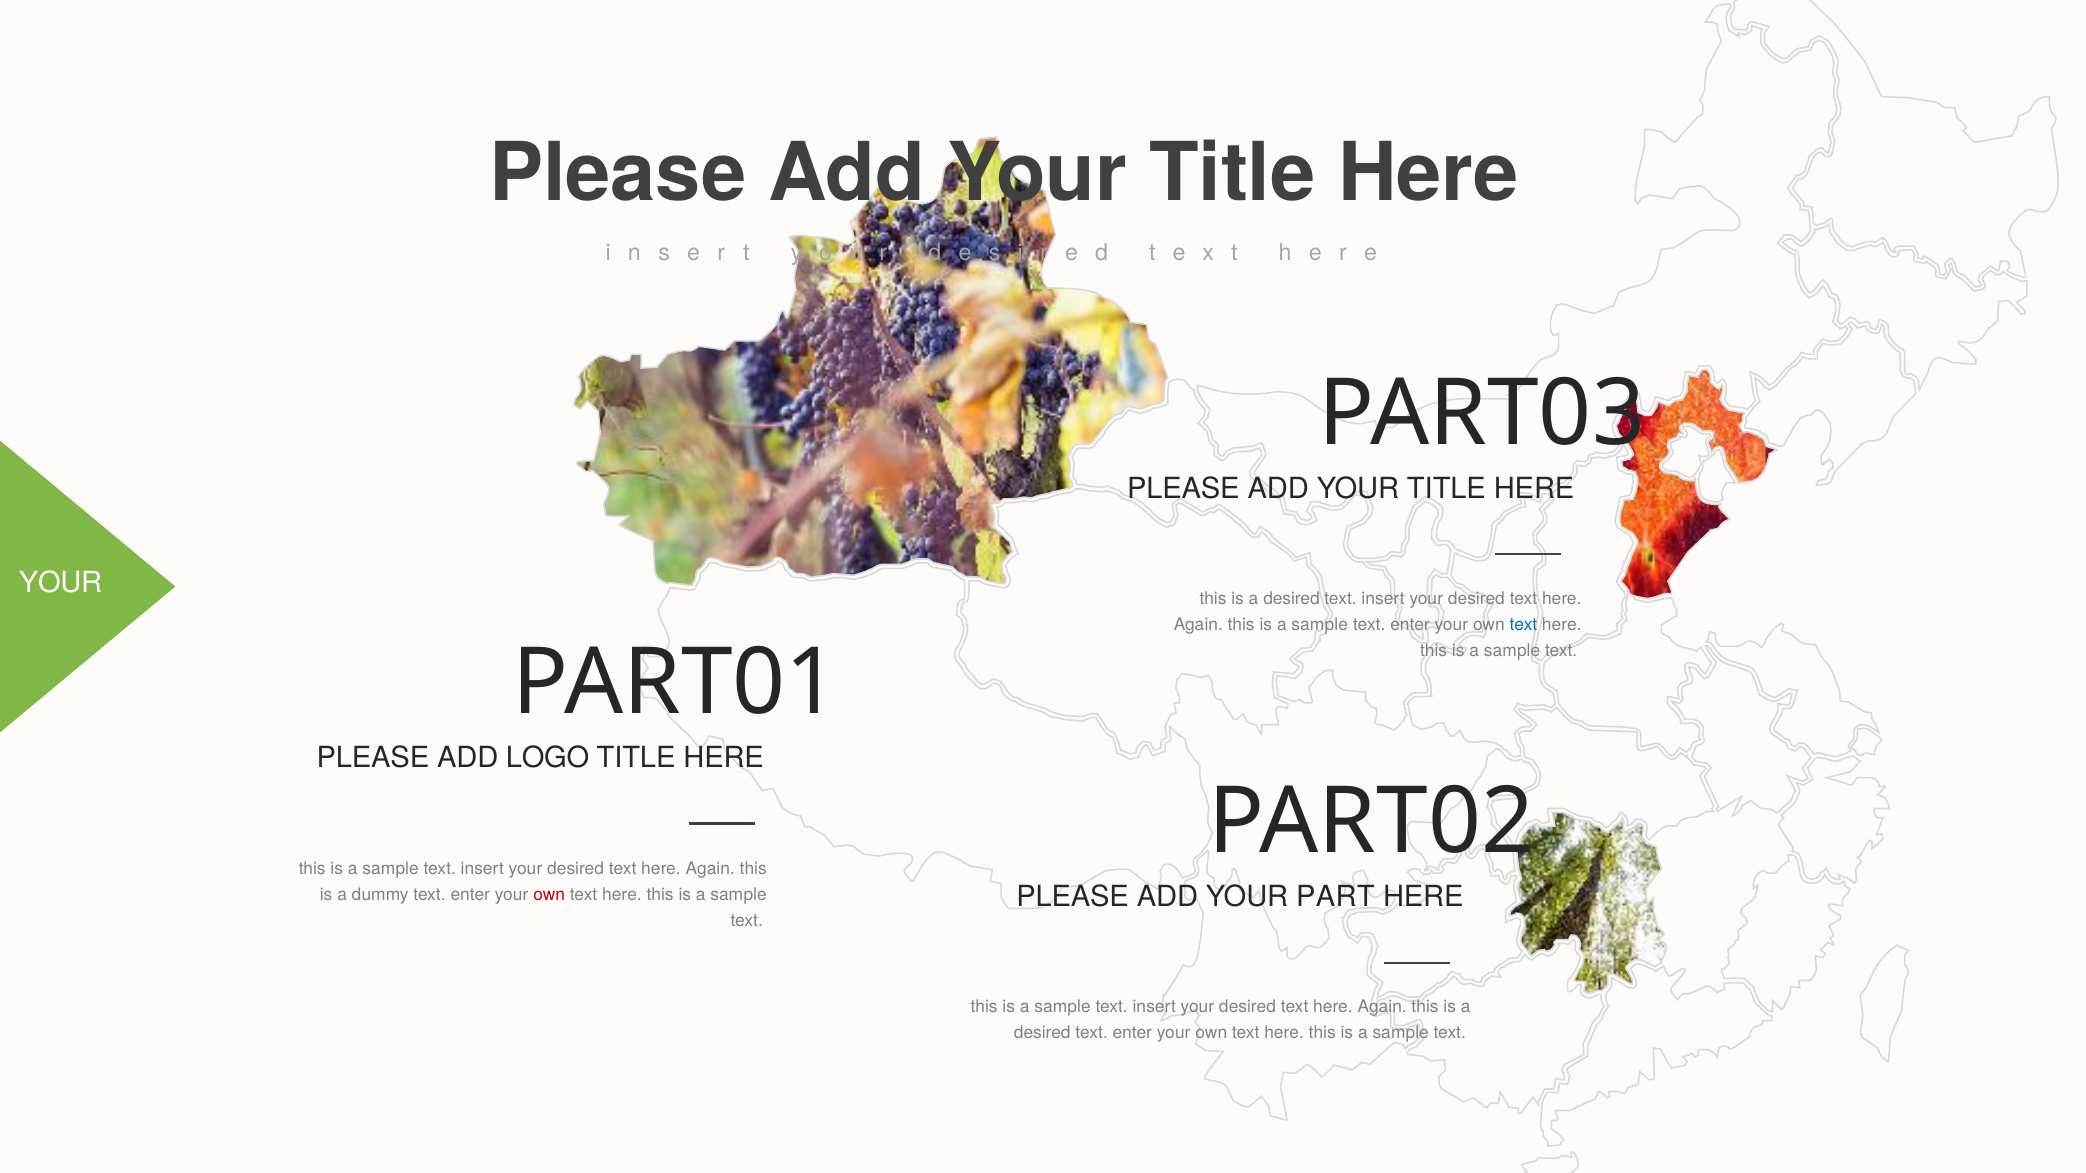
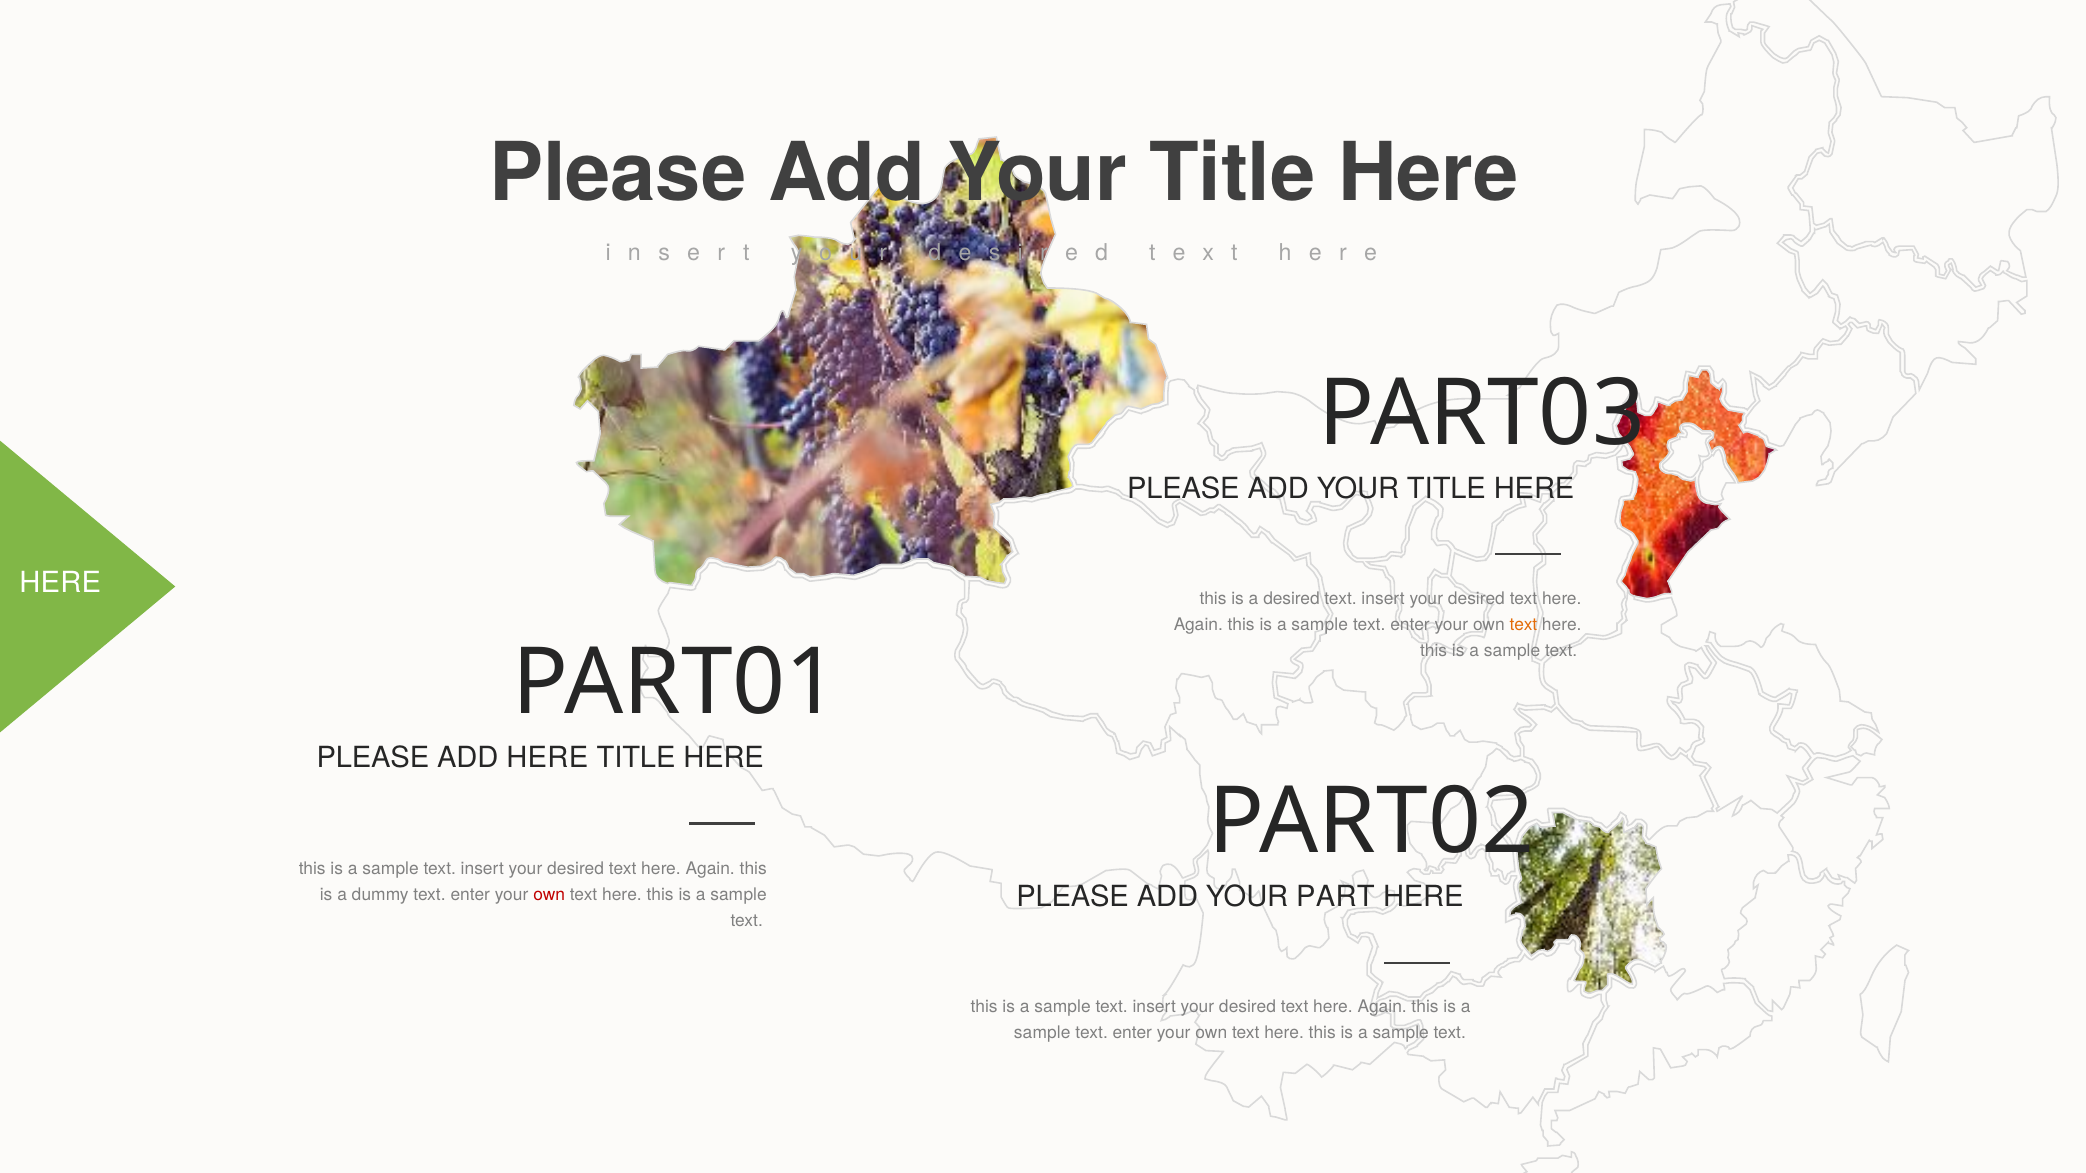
YOUR at (61, 583): YOUR -> HERE
text at (1523, 625) colour: blue -> orange
ADD LOGO: LOGO -> HERE
desired at (1042, 1033): desired -> sample
